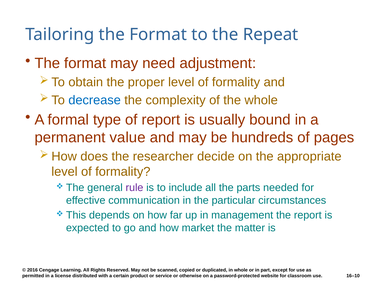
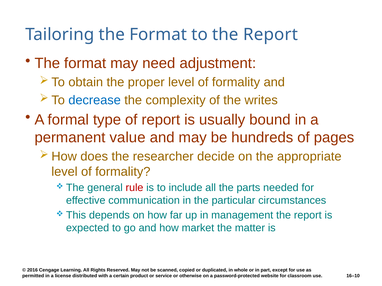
to the Repeat: Repeat -> Report
the whole: whole -> writes
rule colour: purple -> red
